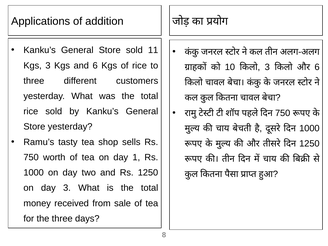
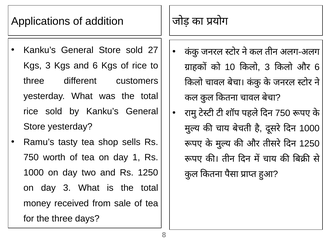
11: 11 -> 27
